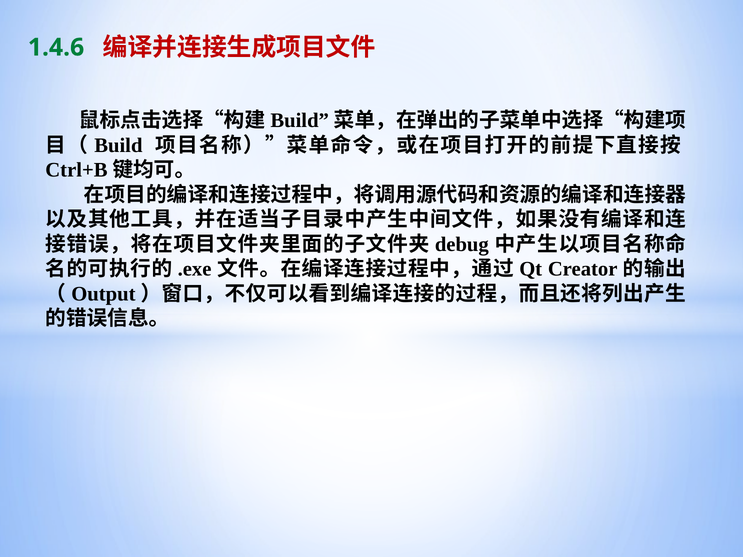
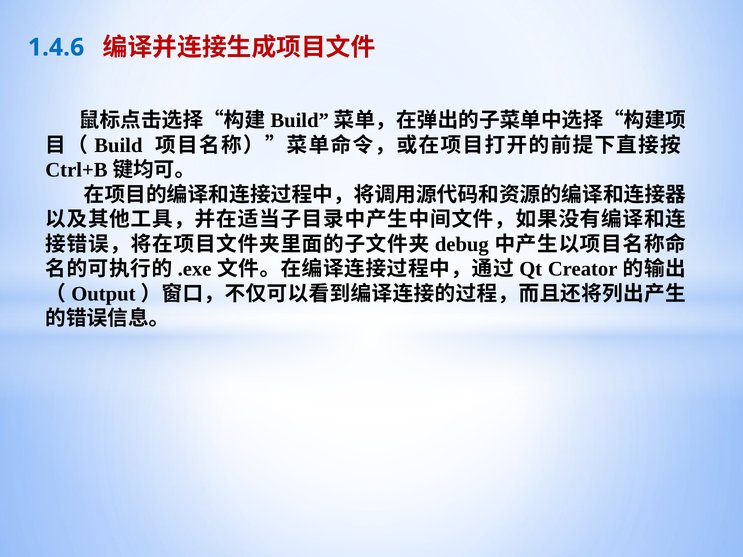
1.4.6 colour: green -> blue
